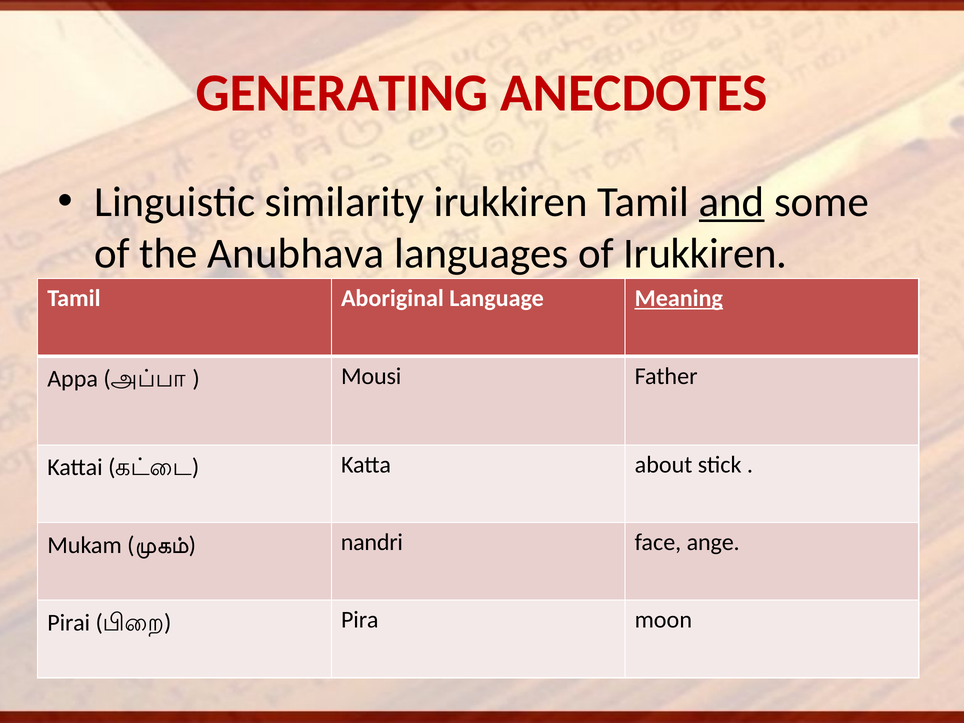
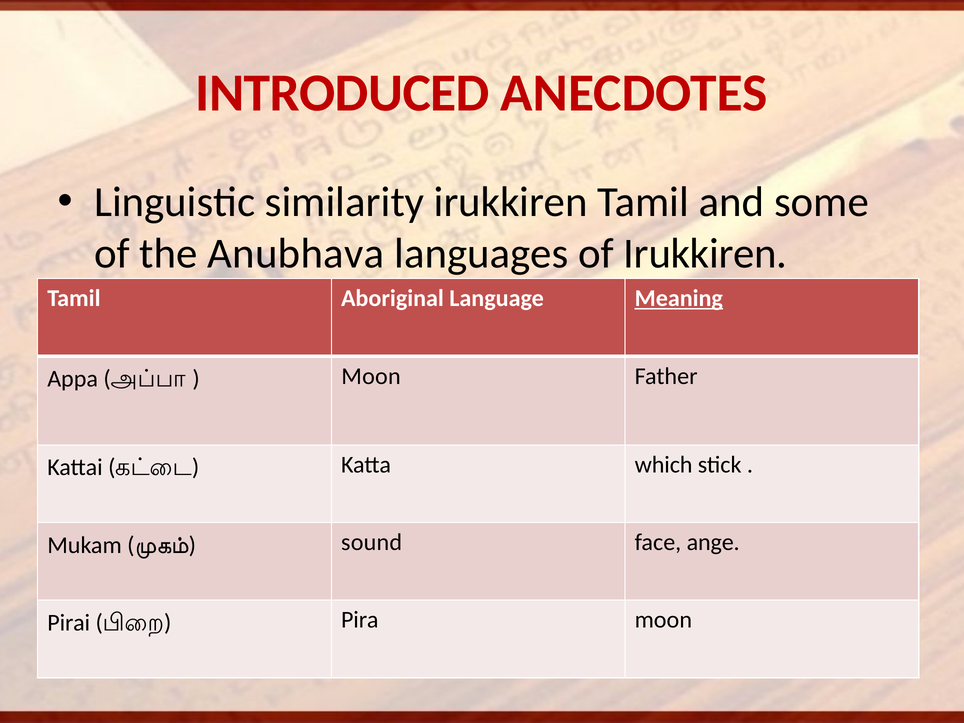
GENERATING: GENERATING -> INTRODUCED
and underline: present -> none
Mousi at (371, 376): Mousi -> Moon
about: about -> which
nandri: nandri -> sound
